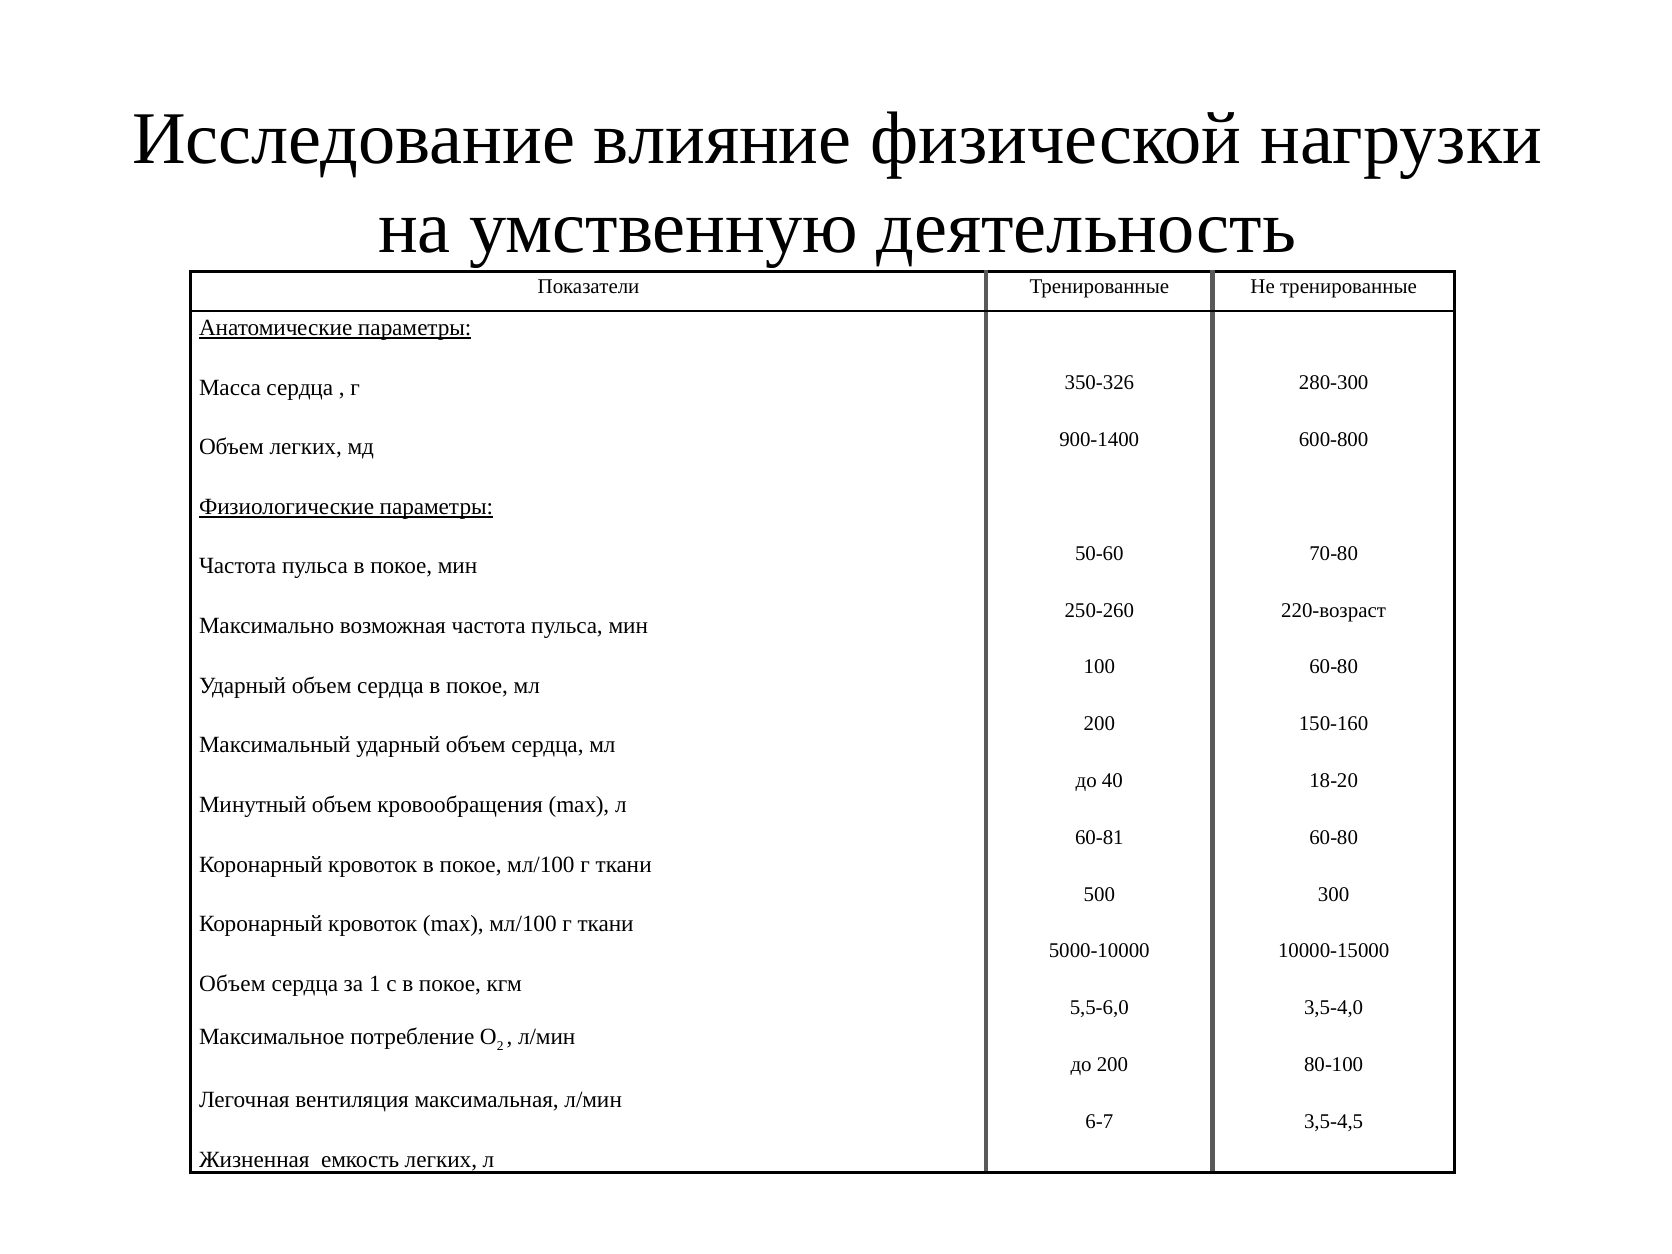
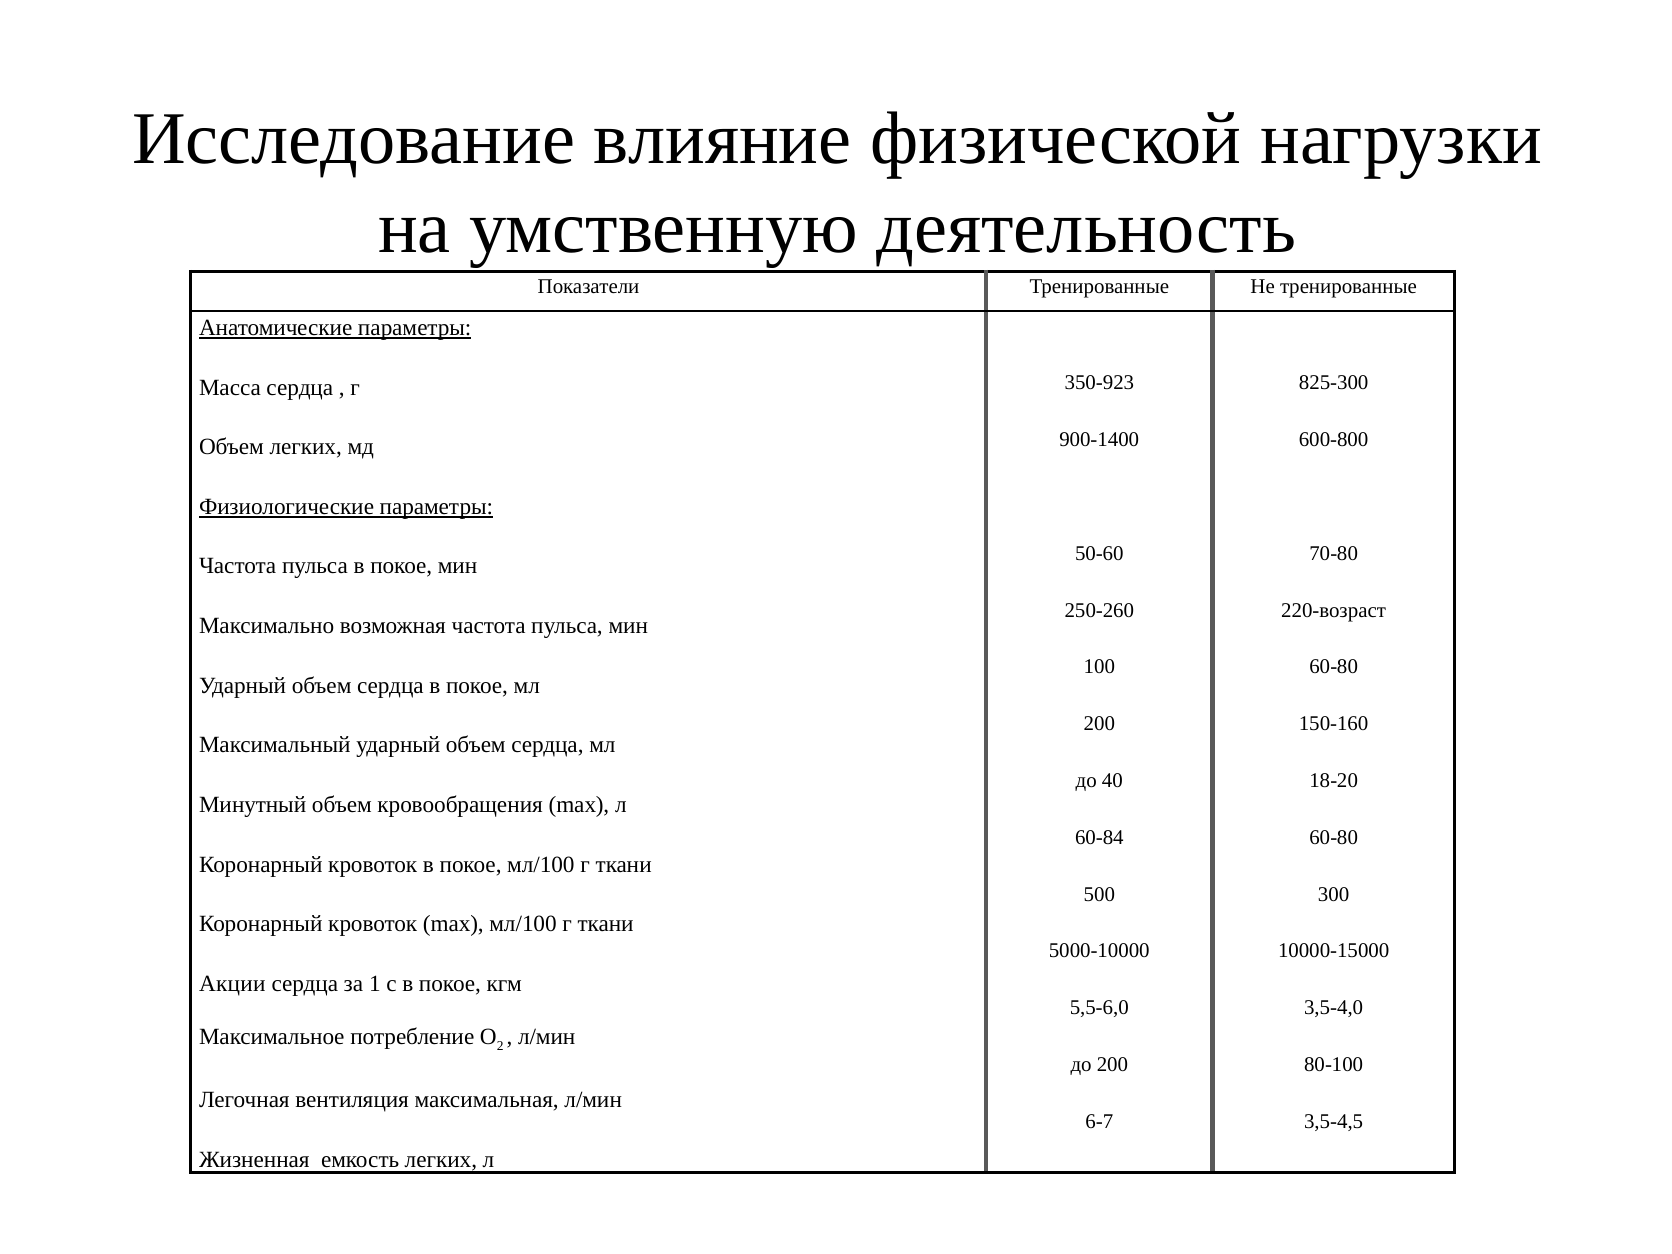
350-326: 350-326 -> 350-923
280-300: 280-300 -> 825-300
60-81: 60-81 -> 60-84
Объем at (232, 984): Объем -> Акции
